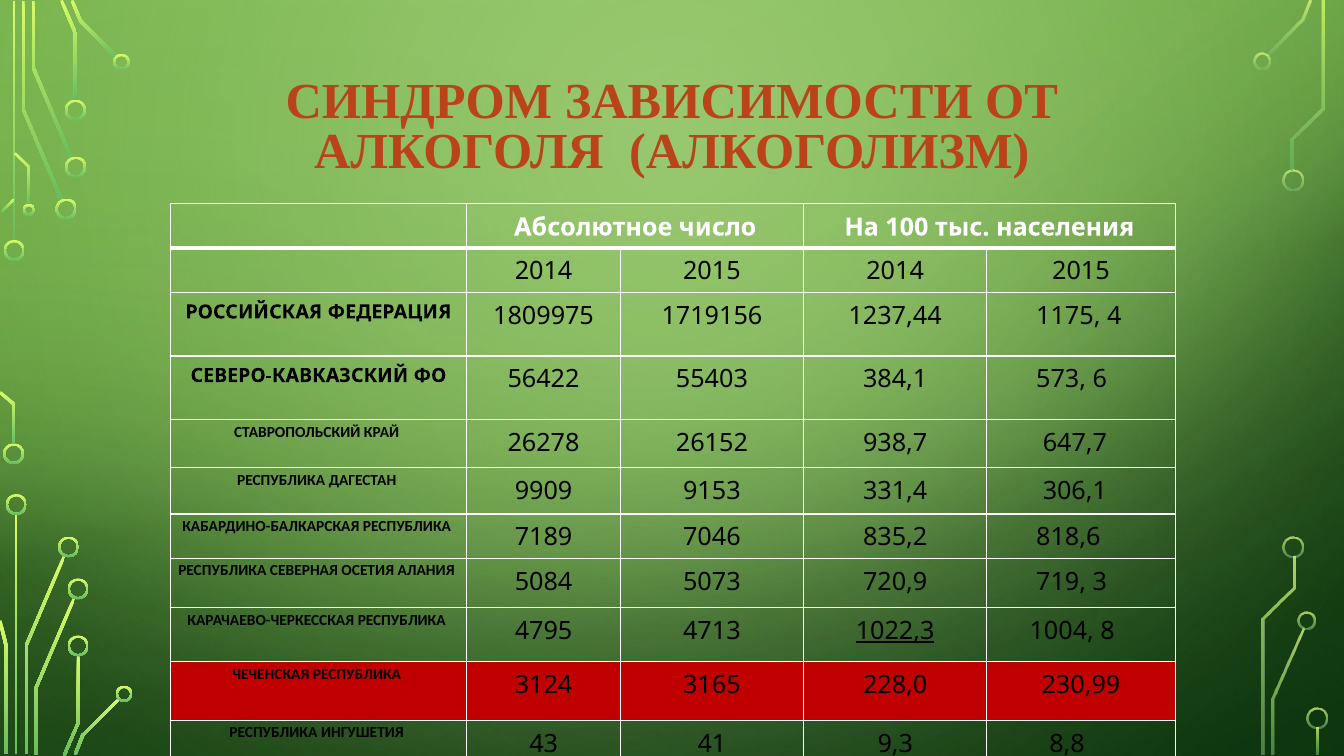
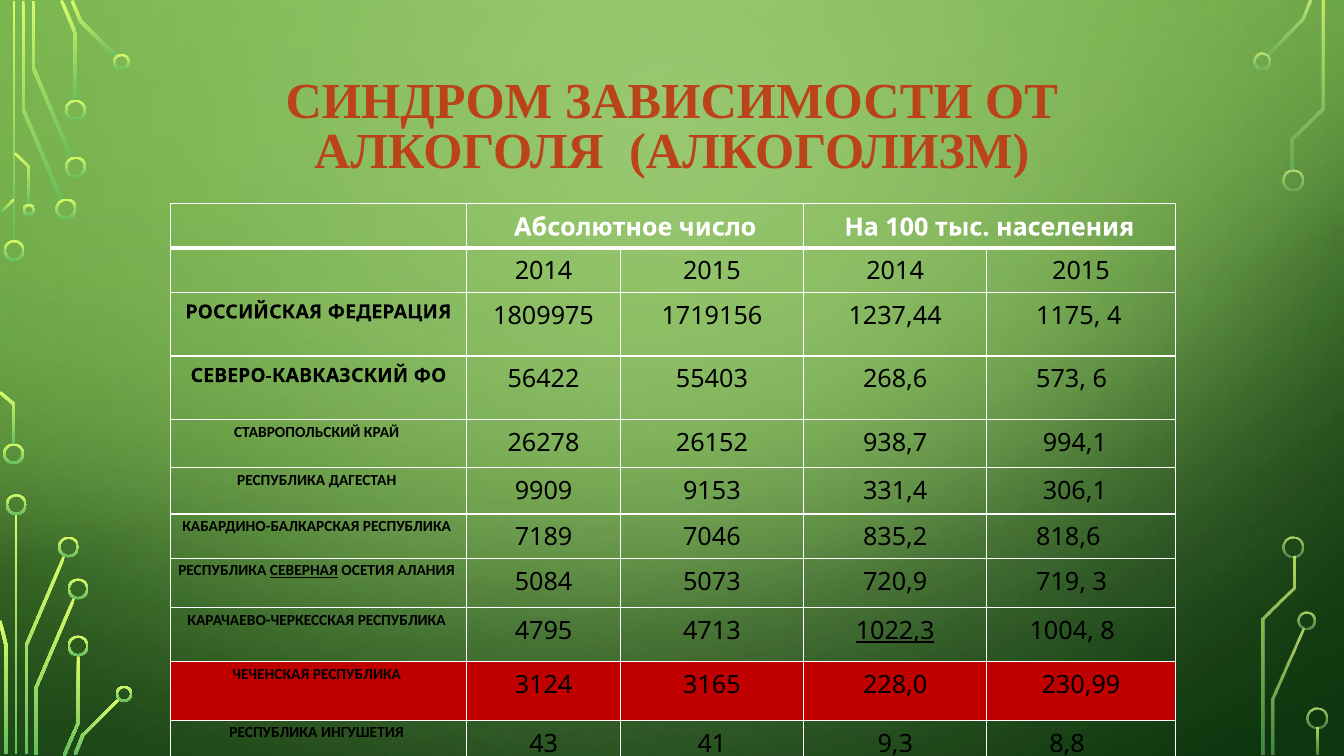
384,1: 384,1 -> 268,6
647,7: 647,7 -> 994,1
СЕВЕРНАЯ underline: none -> present
